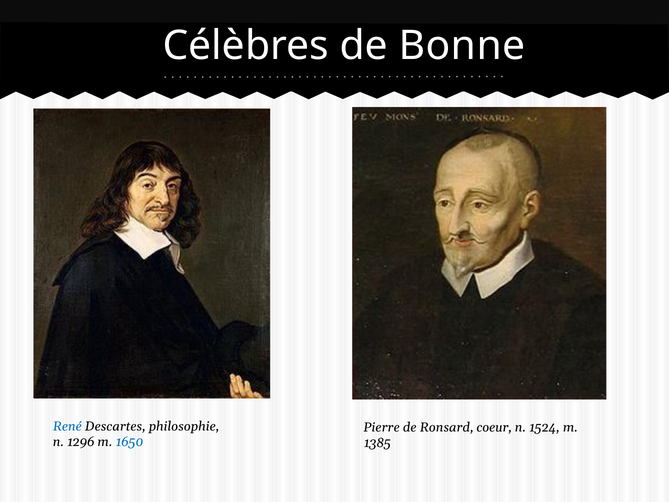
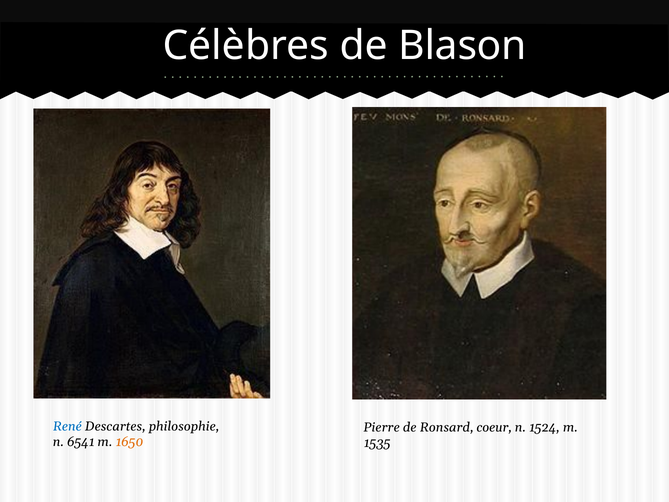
Bonne: Bonne -> Blason
1296: 1296 -> 6541
1650 colour: blue -> orange
1385: 1385 -> 1535
